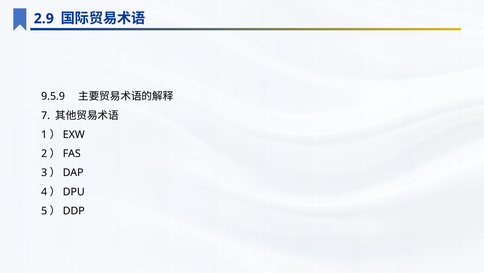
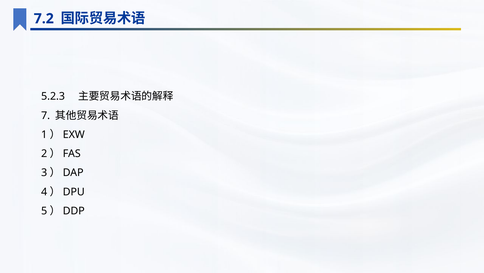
2.9: 2.9 -> 7.2
9.5.9: 9.5.9 -> 5.2.3
